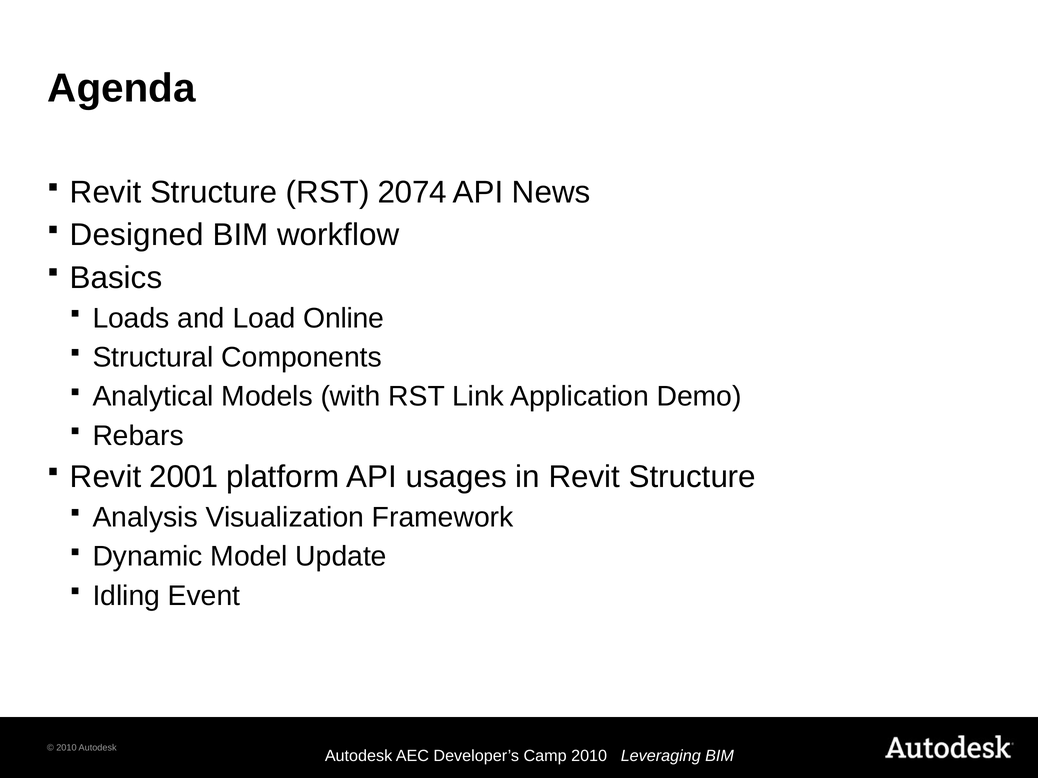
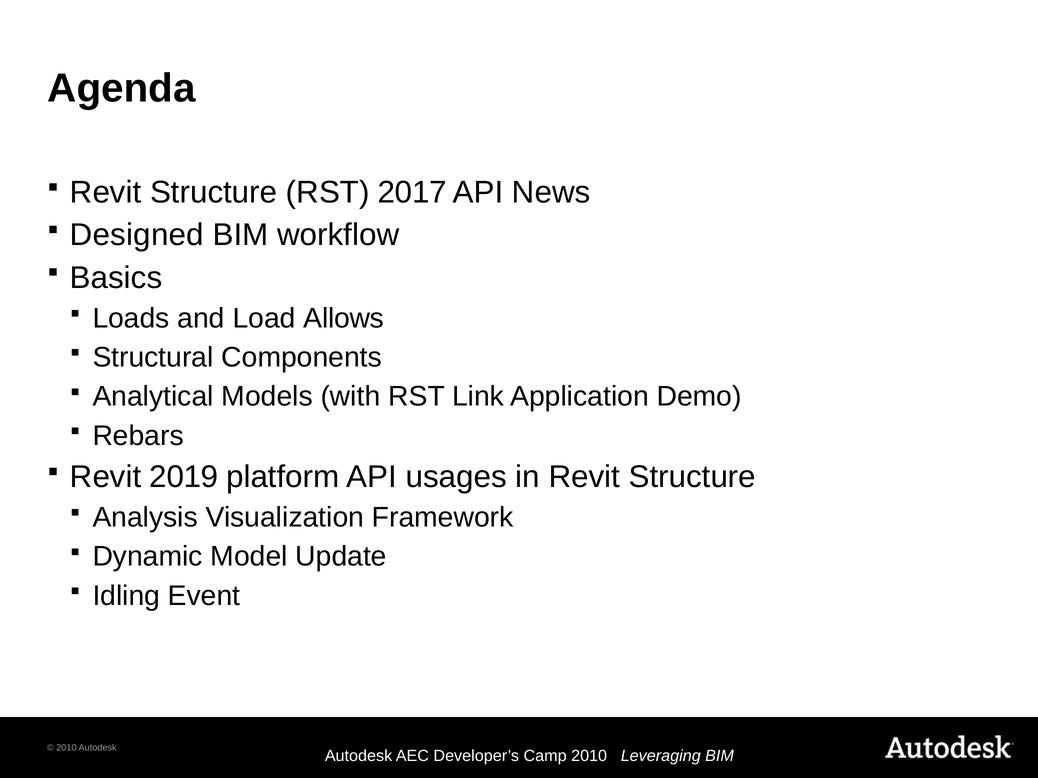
2074: 2074 -> 2017
Online: Online -> Allows
2001: 2001 -> 2019
